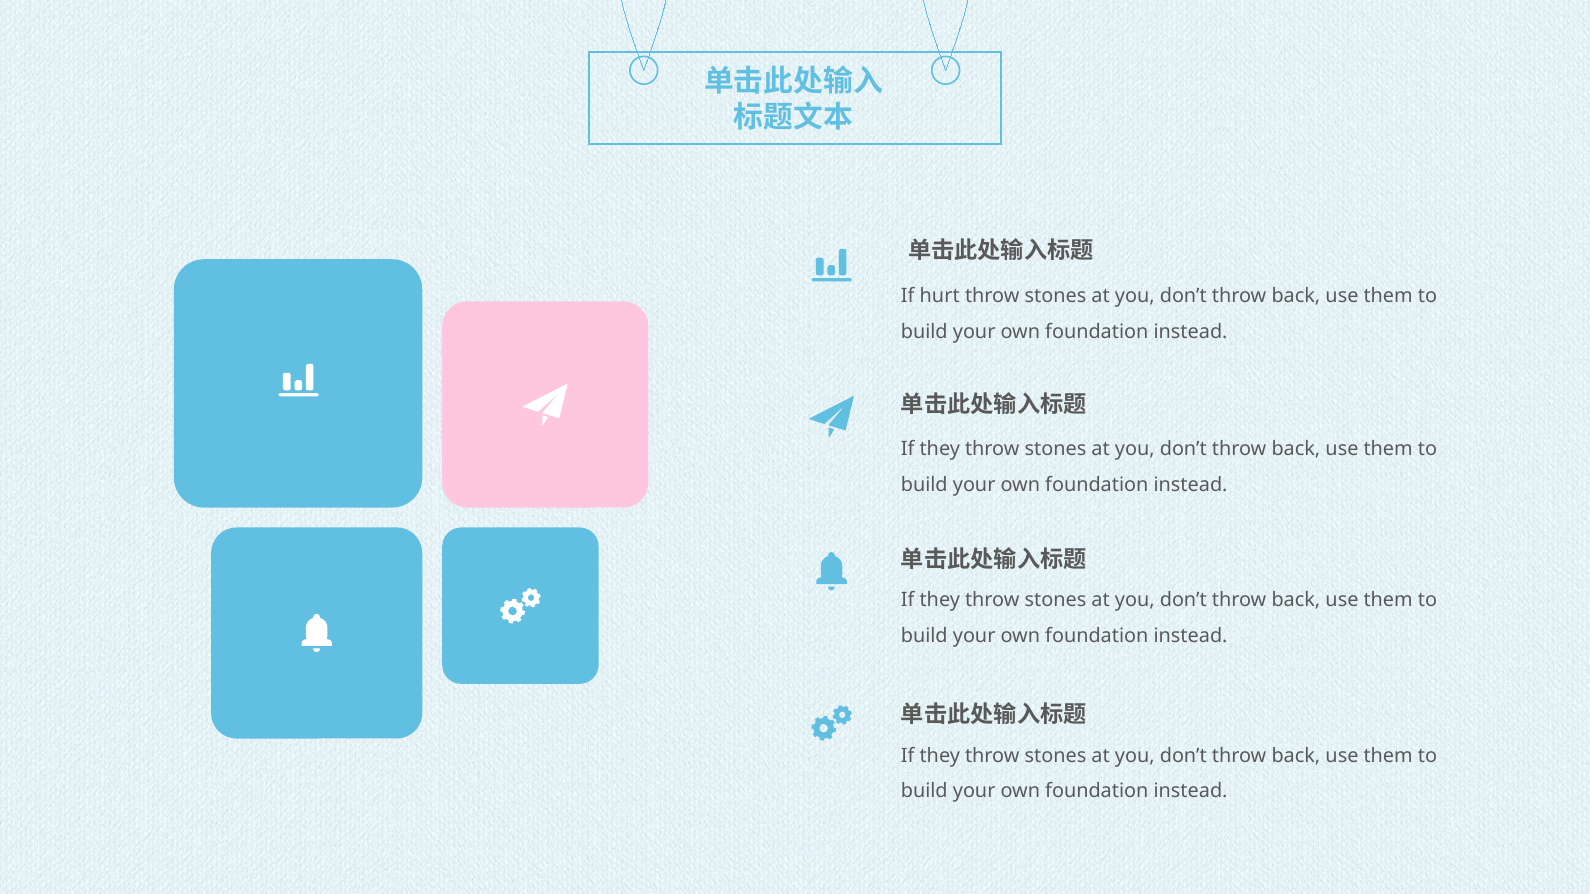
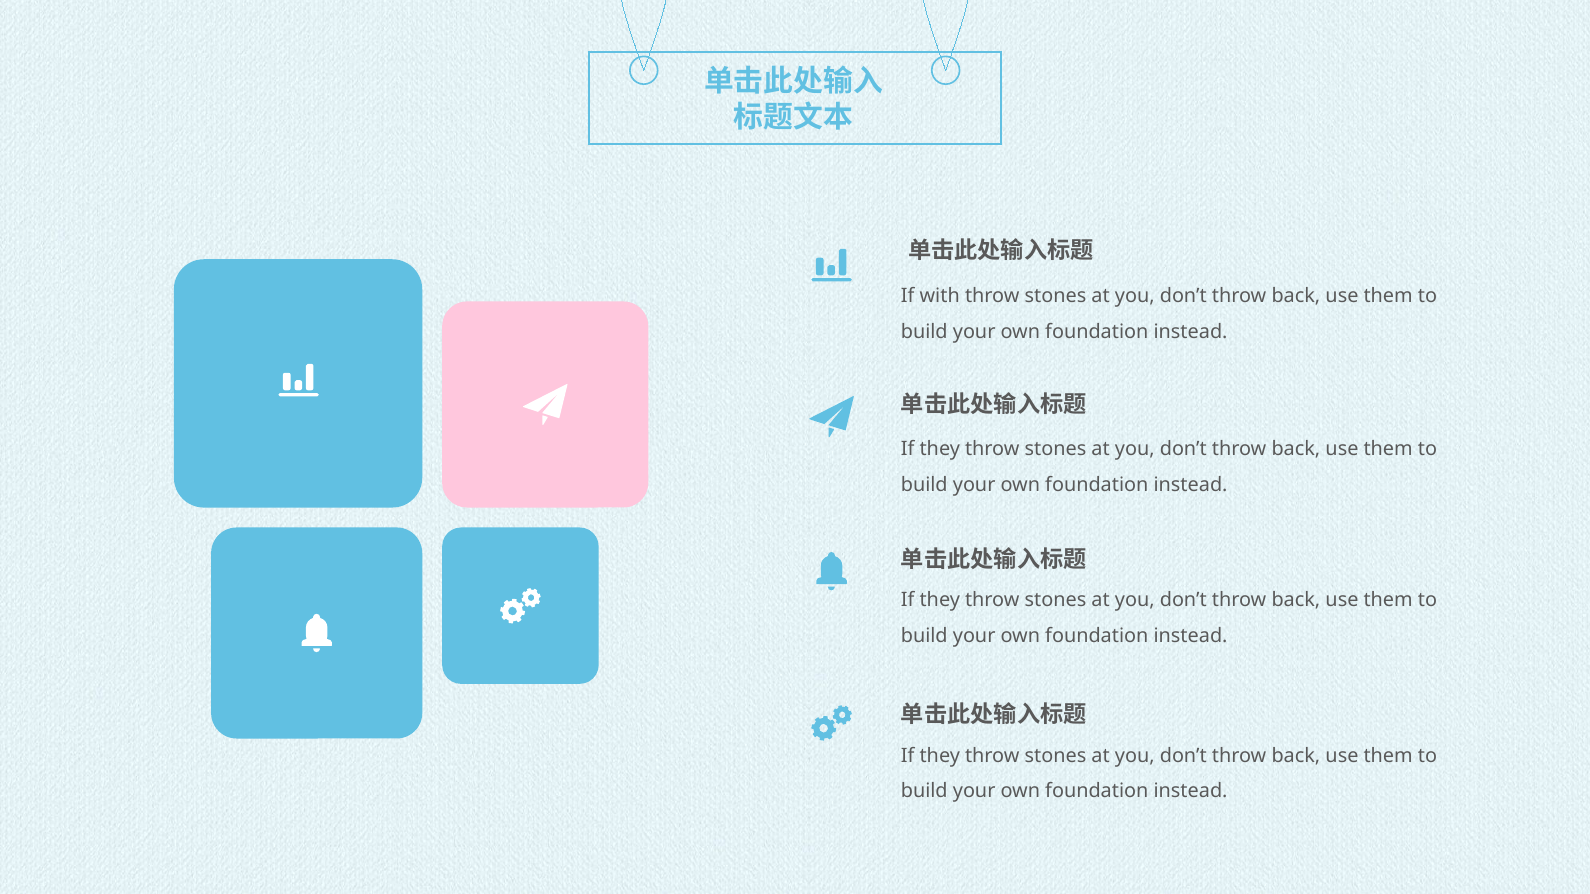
hurt: hurt -> with
